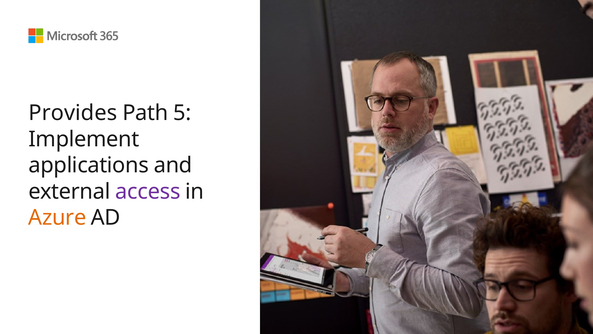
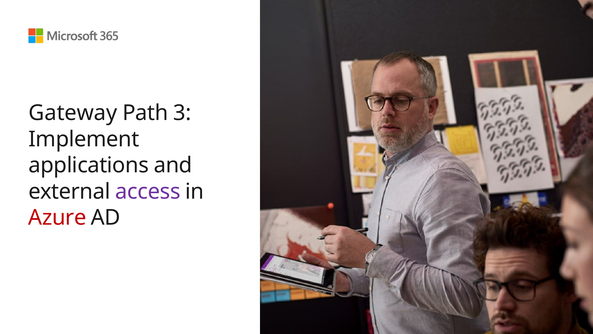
Provides: Provides -> Gateway
5: 5 -> 3
Azure colour: orange -> red
